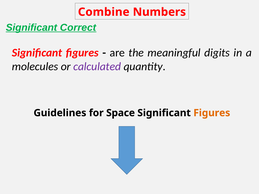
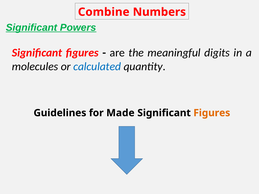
Correct: Correct -> Powers
calculated colour: purple -> blue
Space: Space -> Made
